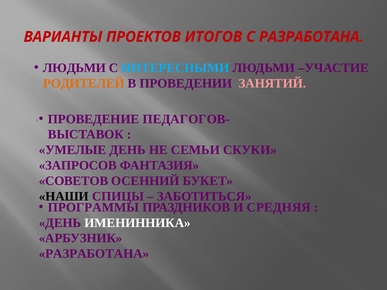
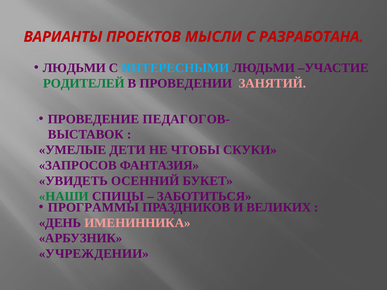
ИТОГОВ: ИТОГОВ -> МЫСЛИ
РОДИТЕЛЕЙ colour: orange -> green
УМЕЛЫЕ ДЕНЬ: ДЕНЬ -> ДЕТИ
СЕМЬИ: СЕМЬИ -> ЧТОБЫ
СОВЕТОВ: СОВЕТОВ -> УВИДЕТЬ
НАШИ colour: black -> green
СРЕДНЯЯ: СРЕДНЯЯ -> ВЕЛИКИХ
ИМЕНИННИКА colour: white -> pink
РАЗРАБОТАНА at (94, 254): РАЗРАБОТАНА -> УЧРЕЖДЕНИИ
